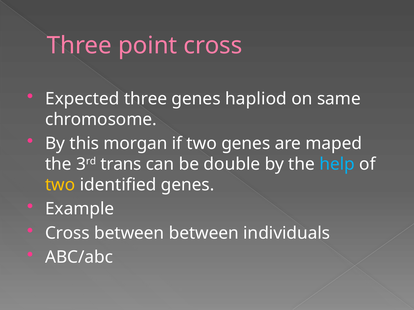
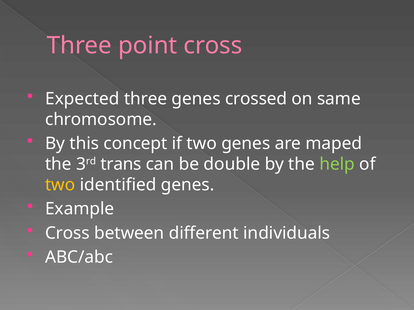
hapliod: hapliod -> crossed
morgan: morgan -> concept
help colour: light blue -> light green
between between: between -> different
